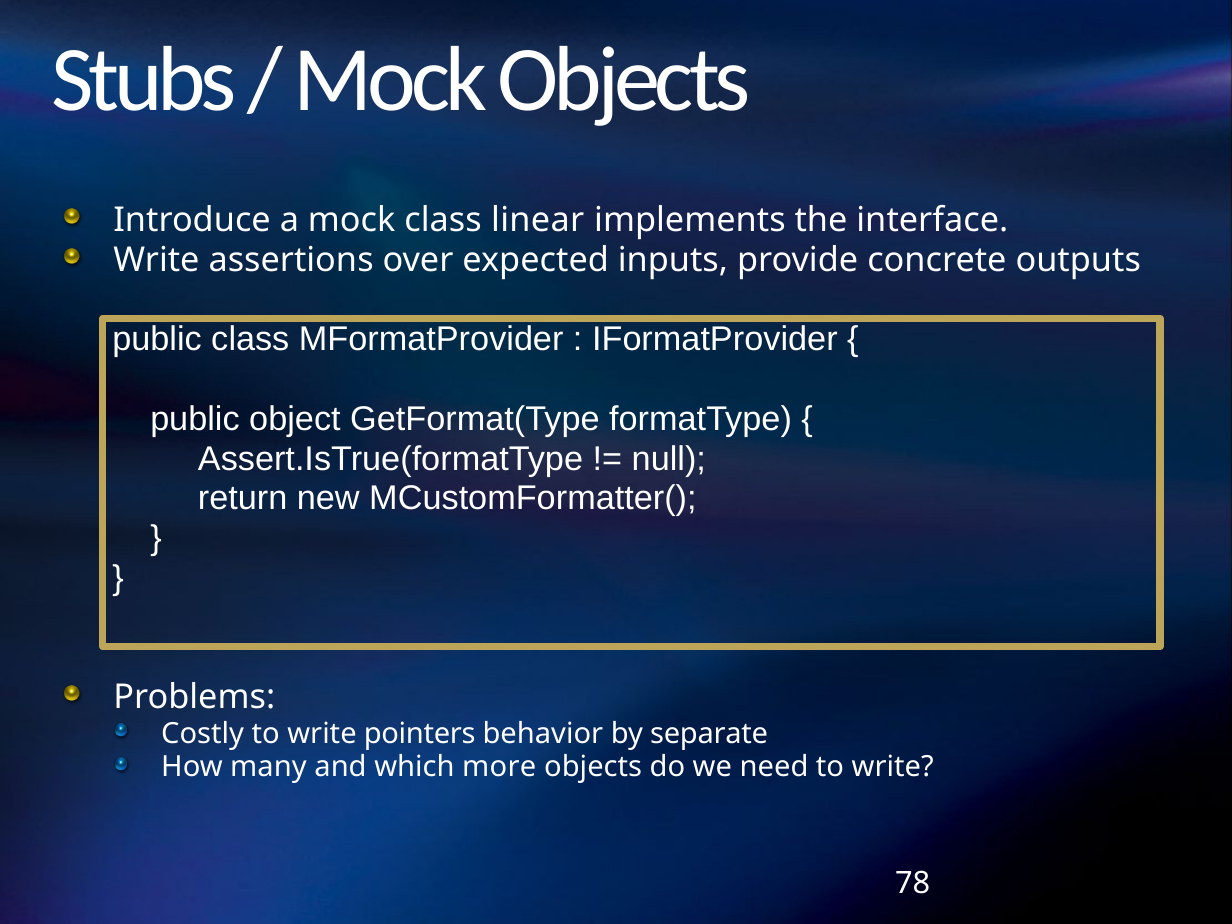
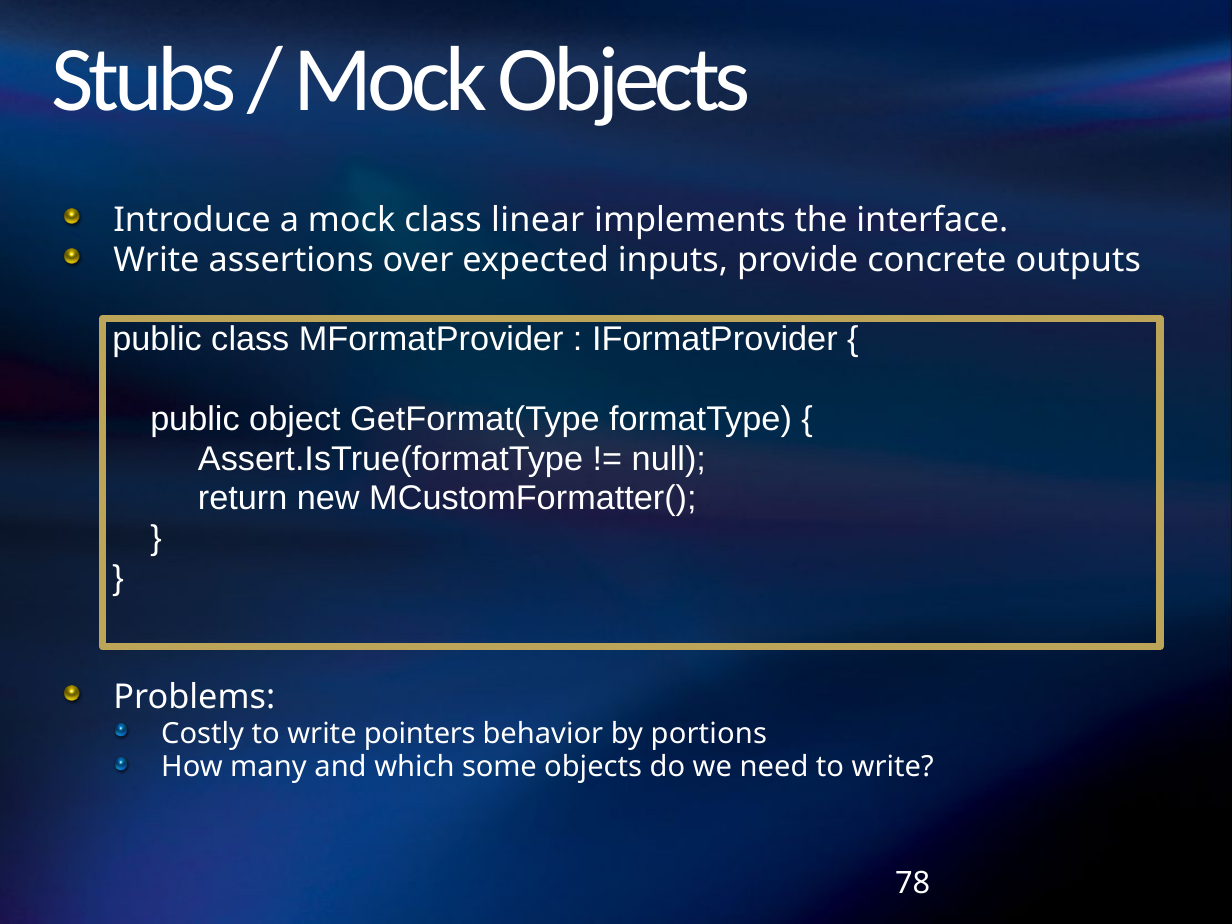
separate: separate -> portions
more: more -> some
